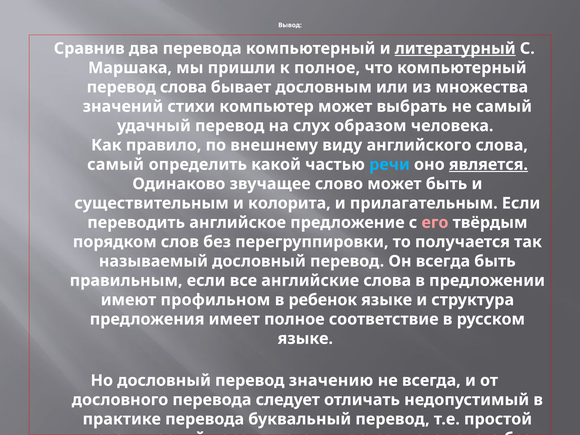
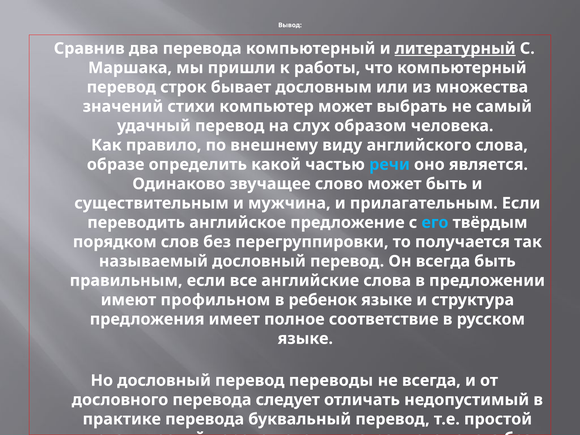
к полное: полное -> работы
перевод слова: слова -> строк
самый at (116, 165): самый -> образе
является underline: present -> none
и колорита: колорита -> мужчина
его colour: pink -> light blue
значению: значению -> переводы
